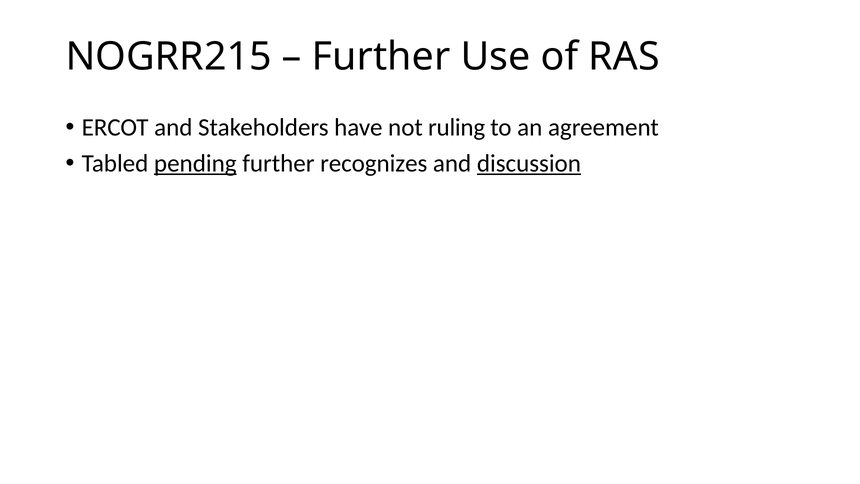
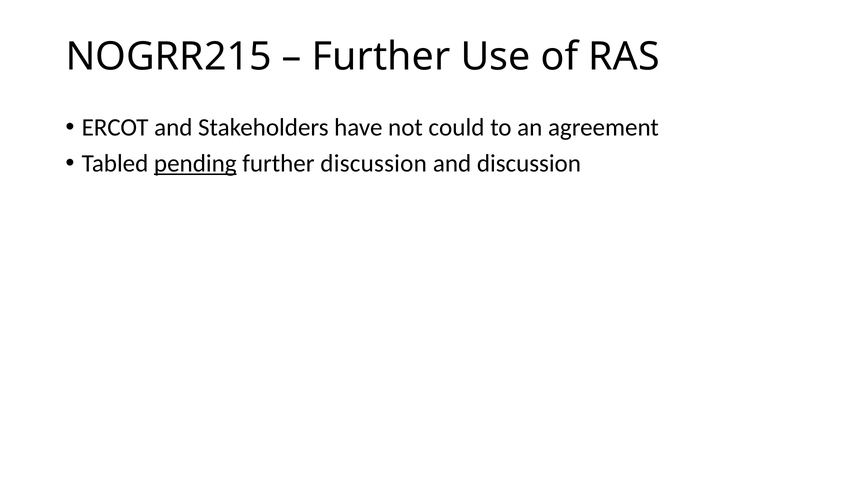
ruling: ruling -> could
further recognizes: recognizes -> discussion
discussion at (529, 163) underline: present -> none
